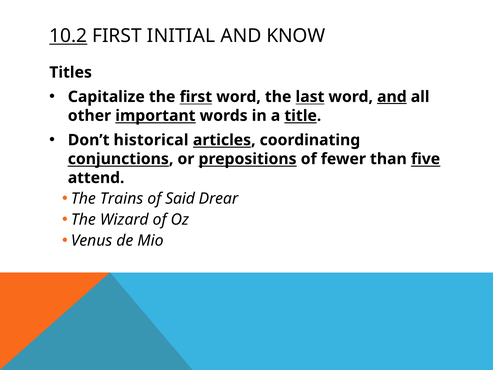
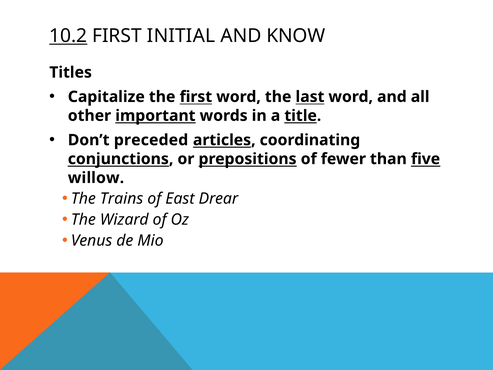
and at (392, 97) underline: present -> none
historical: historical -> preceded
attend: attend -> willow
Said: Said -> East
